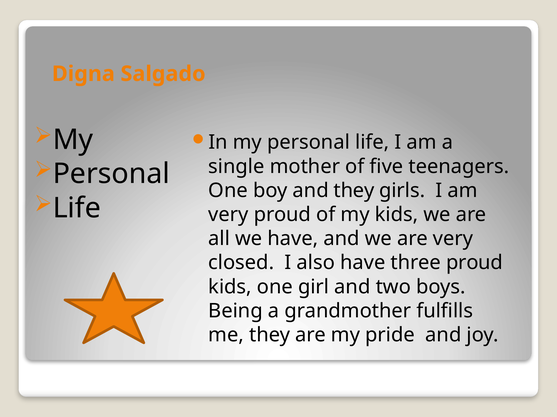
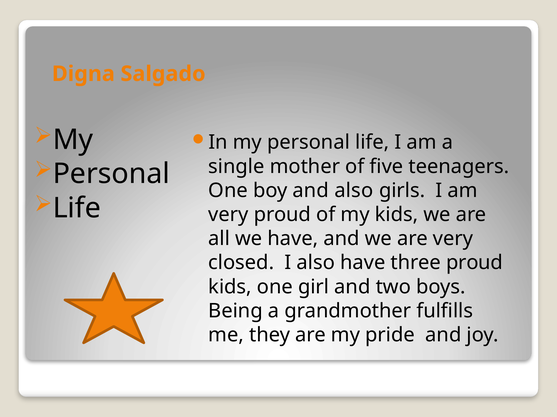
and they: they -> also
